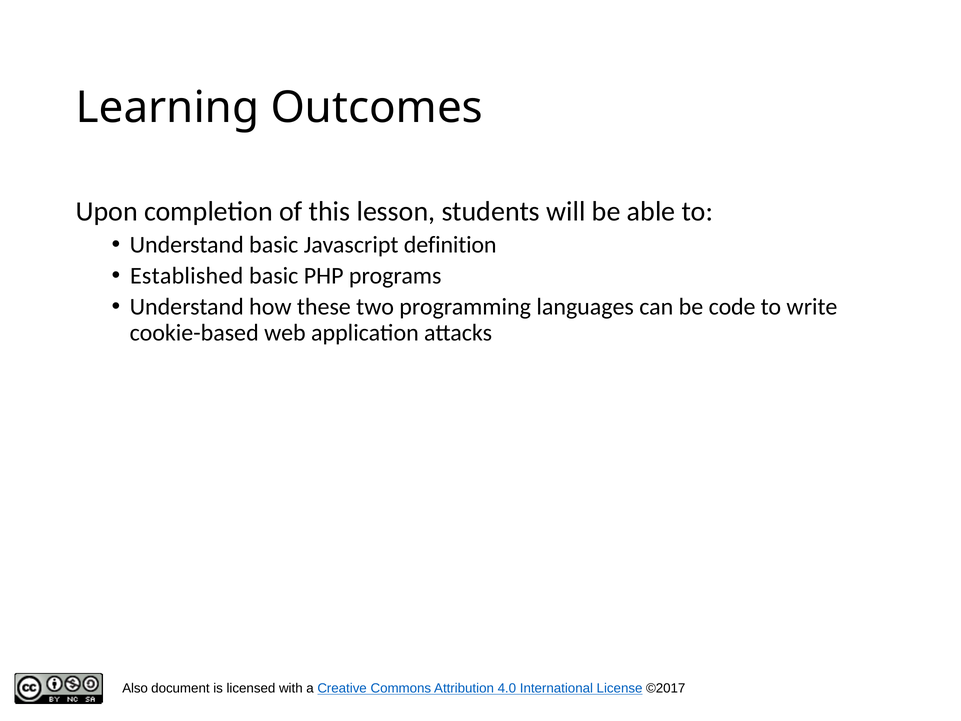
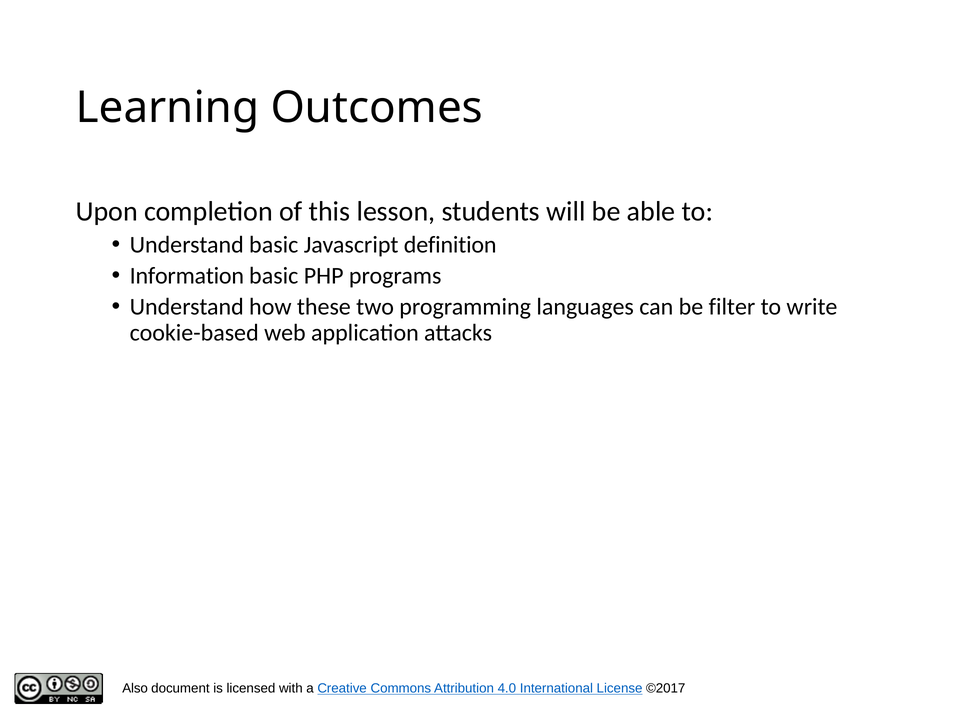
Established: Established -> Information
code: code -> filter
